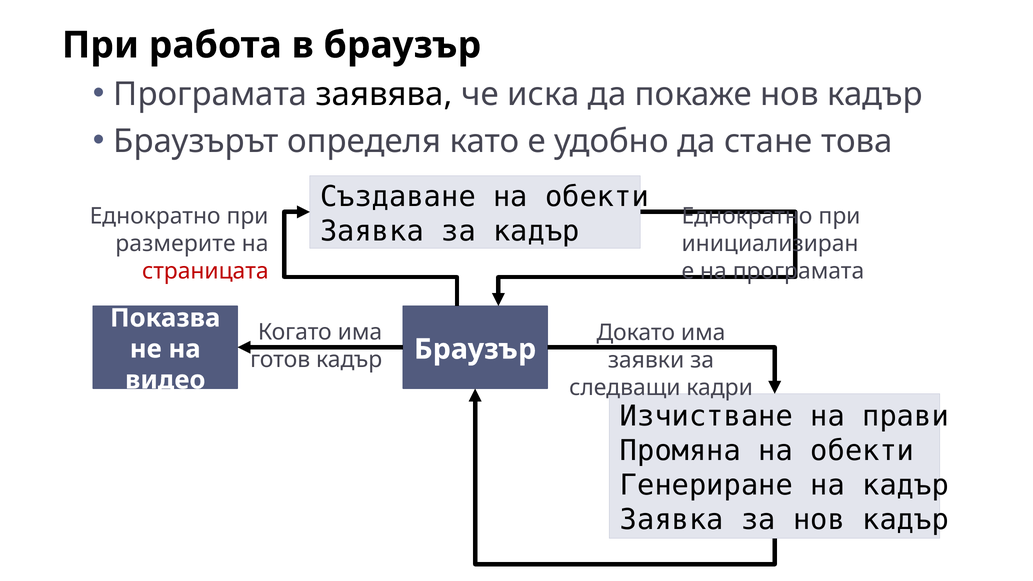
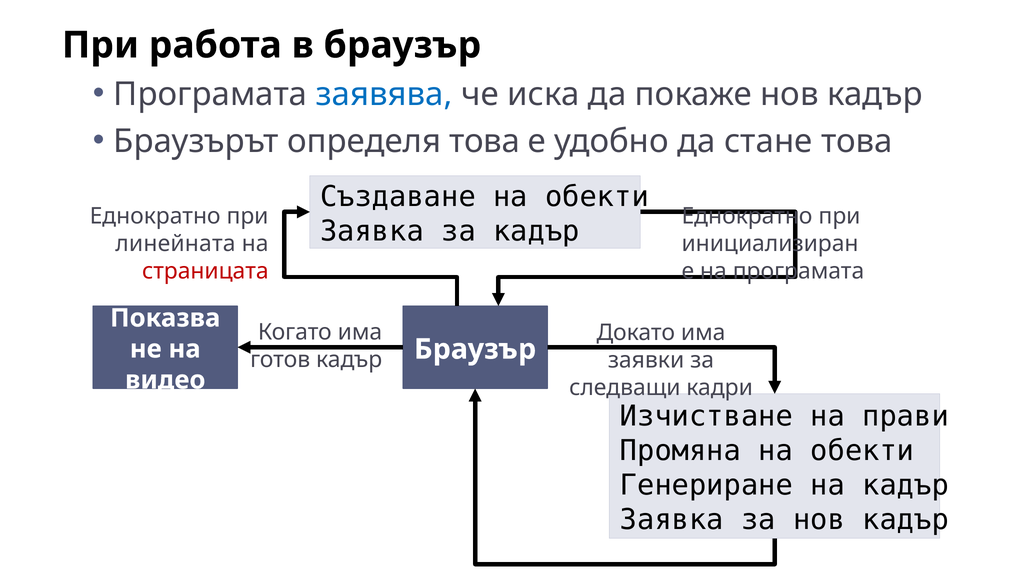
заявява colour: black -> blue
определя като: като -> това
размерите: размерите -> линейната
